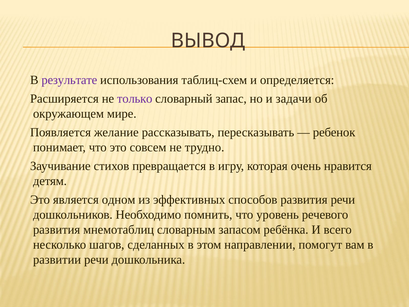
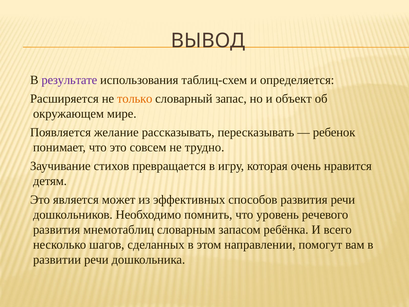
только colour: purple -> orange
задачи: задачи -> объект
одном: одном -> может
